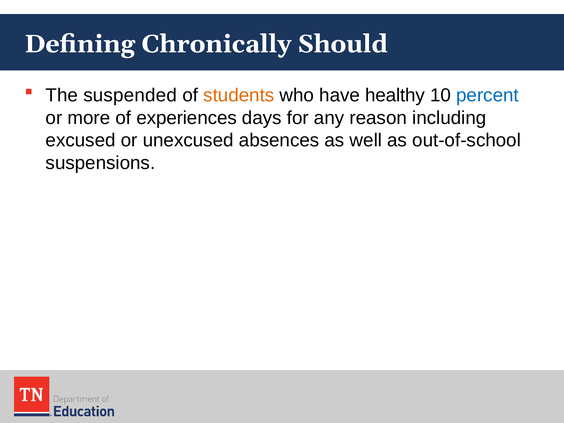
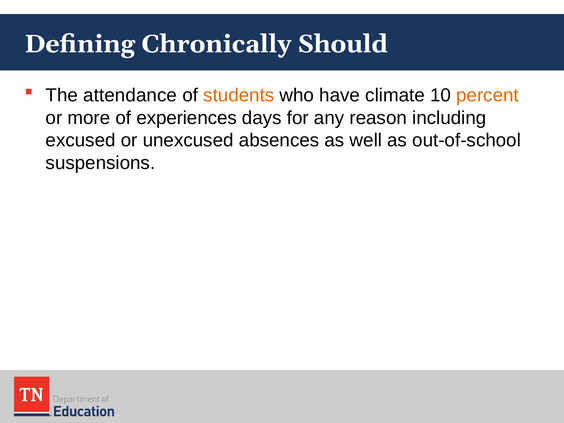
suspended: suspended -> attendance
healthy: healthy -> climate
percent colour: blue -> orange
